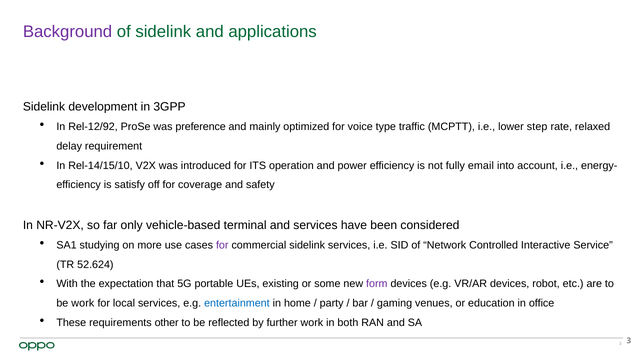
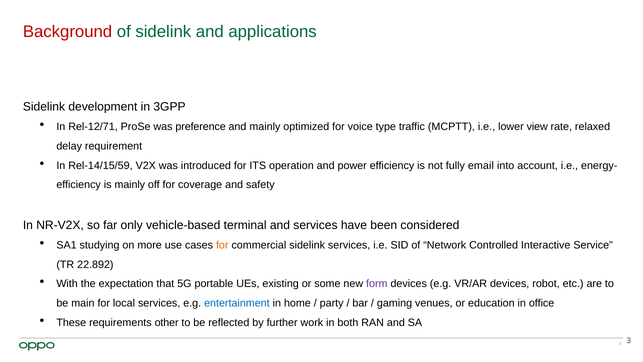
Background colour: purple -> red
Rel-12/92: Rel-12/92 -> Rel-12/71
step: step -> view
Rel-14/15/10: Rel-14/15/10 -> Rel-14/15/59
is satisfy: satisfy -> mainly
for at (222, 245) colour: purple -> orange
52.624: 52.624 -> 22.892
be work: work -> main
